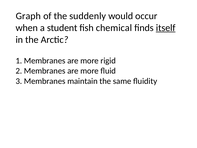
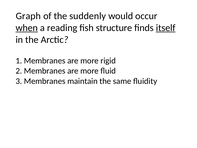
when underline: none -> present
student: student -> reading
chemical: chemical -> structure
